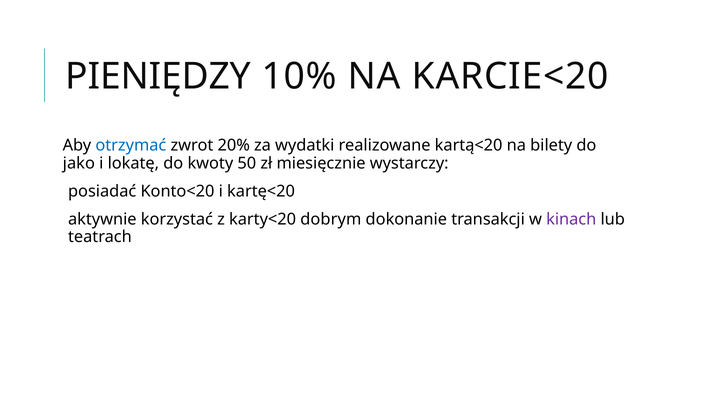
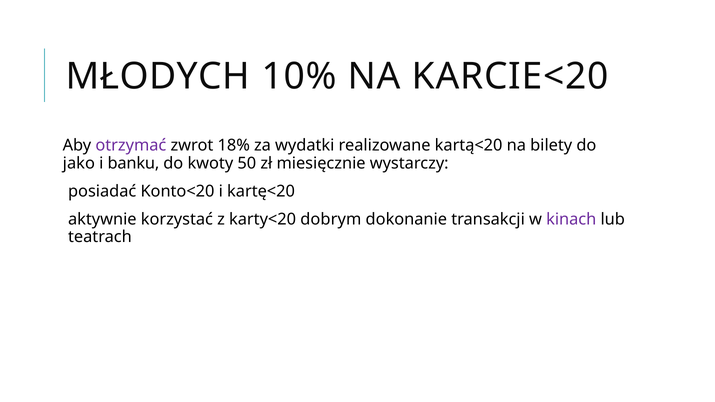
PIENIĘDZY: PIENIĘDZY -> MŁODYCH
otrzymać colour: blue -> purple
20%: 20% -> 18%
lokatę: lokatę -> banku
